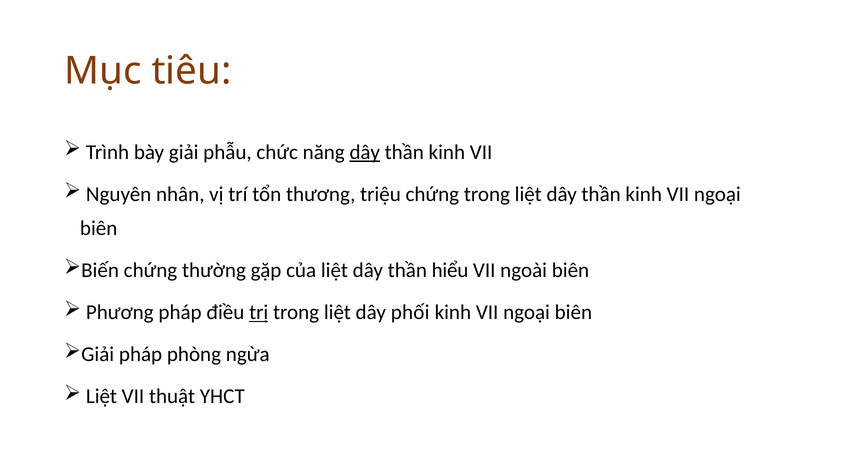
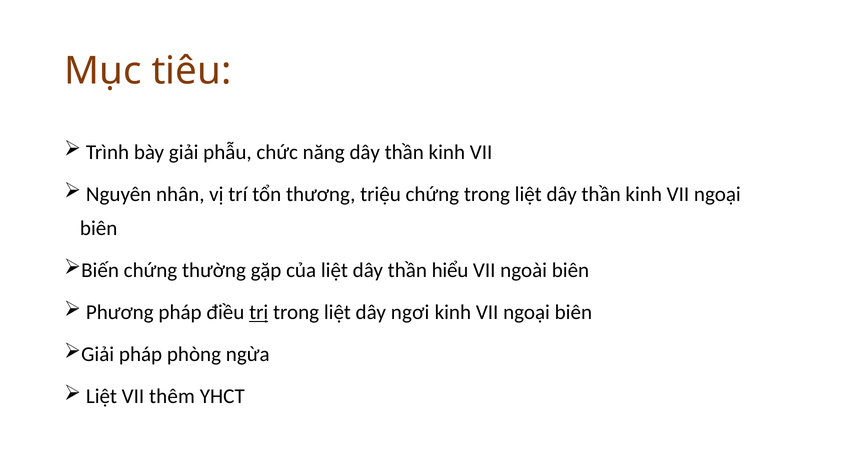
dây at (365, 152) underline: present -> none
phối: phối -> ngơi
thuật: thuật -> thêm
